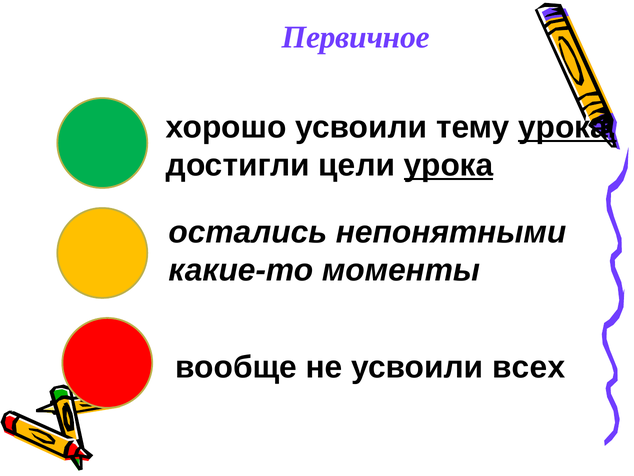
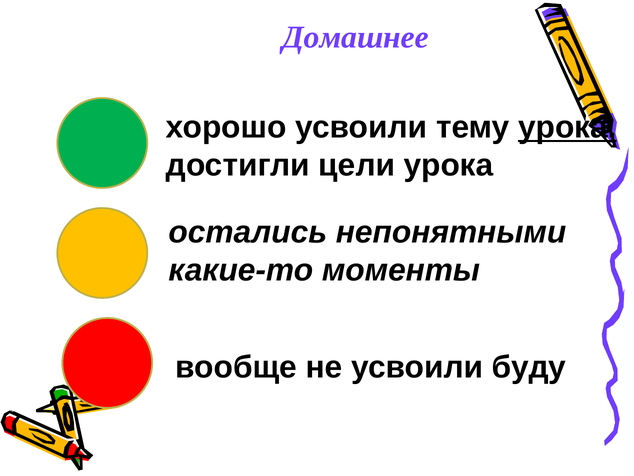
Первичное: Первичное -> Домашнее
урока at (449, 165) underline: present -> none
всех: всех -> буду
